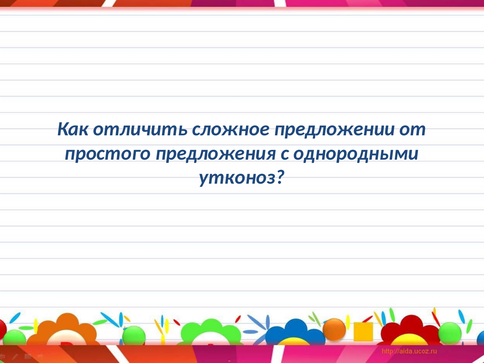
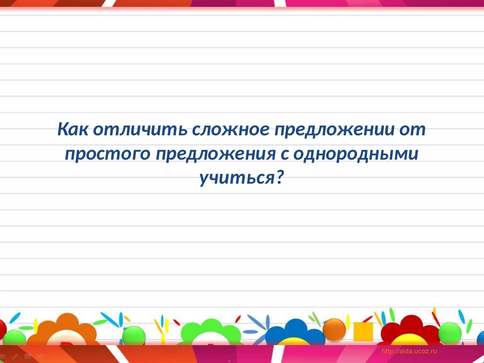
утконоз: утконоз -> учиться
